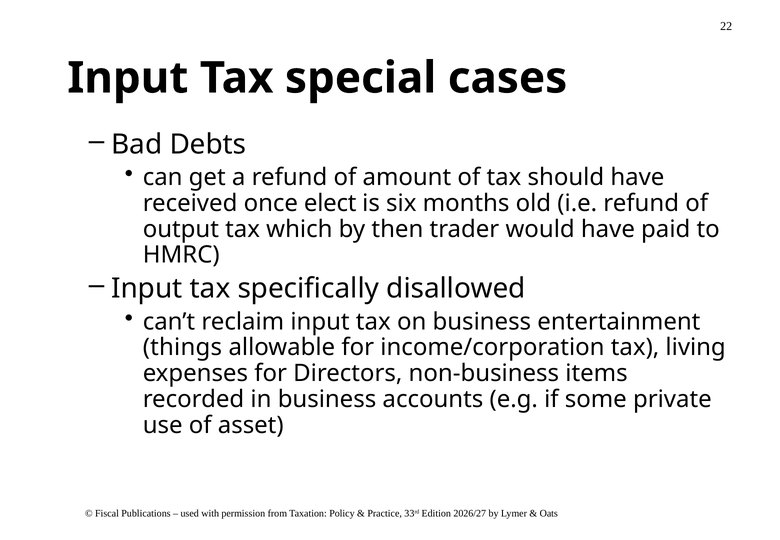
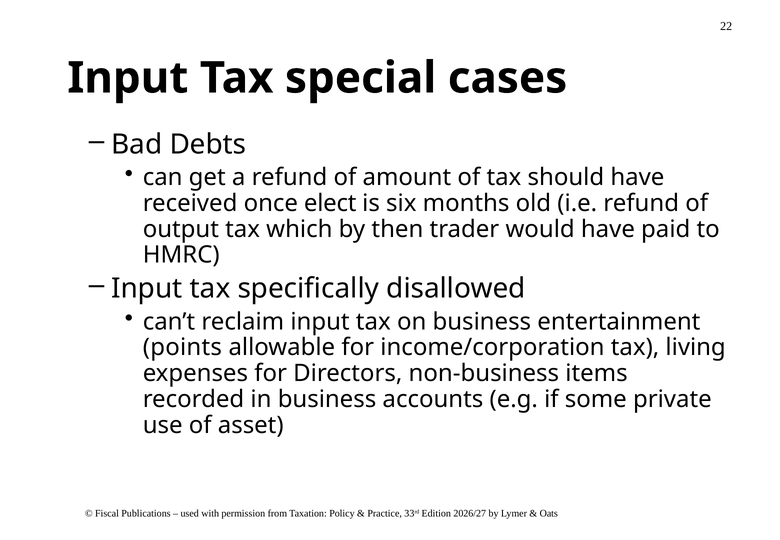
things: things -> points
